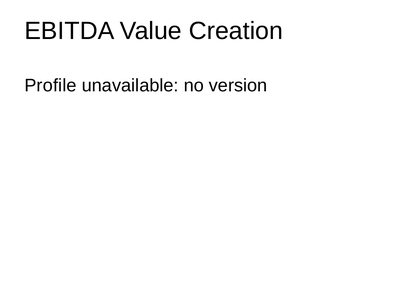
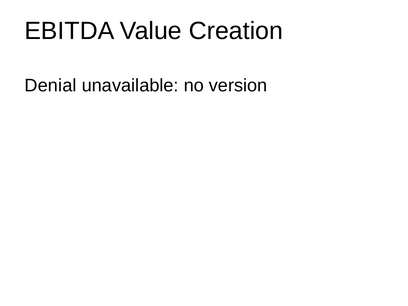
Profile: Profile -> Denial
